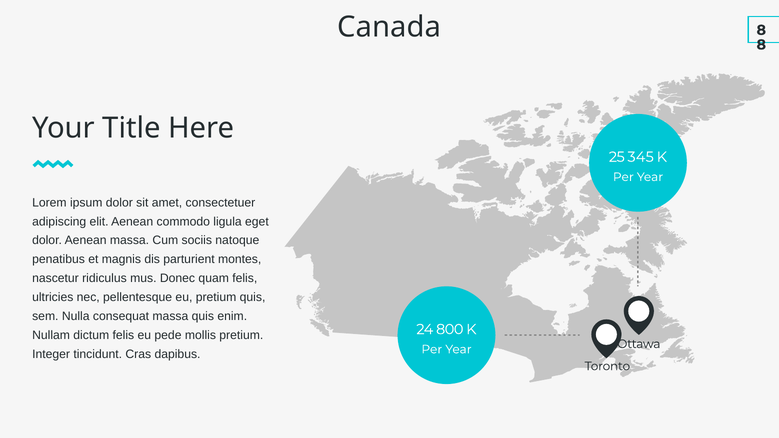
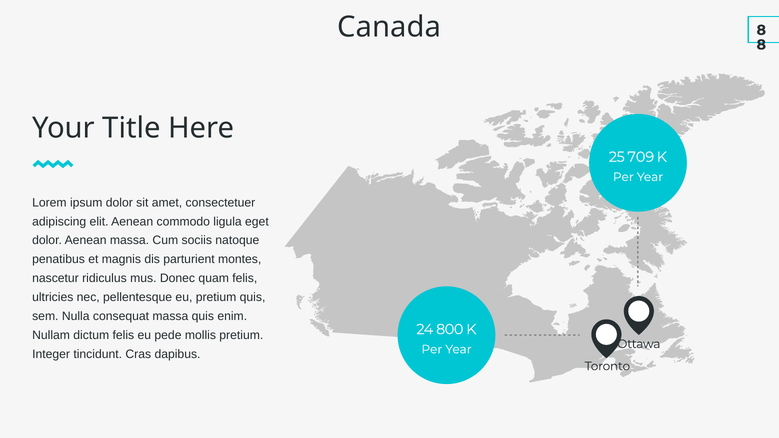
345: 345 -> 709
